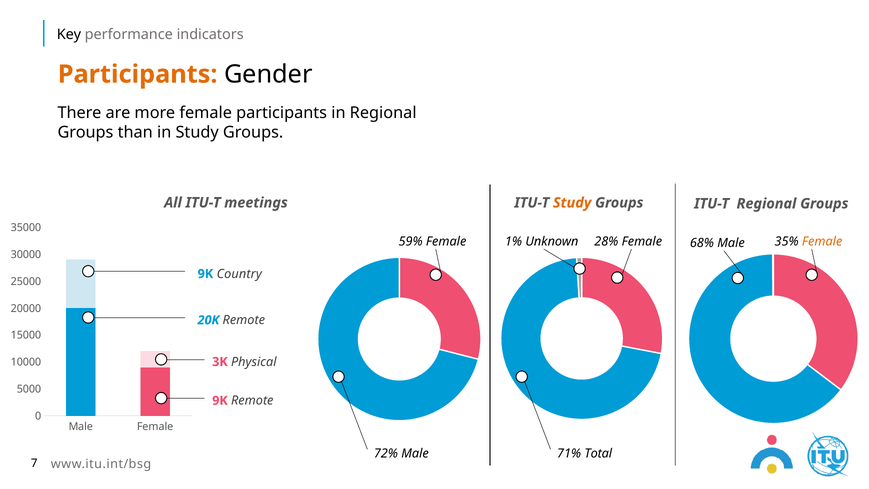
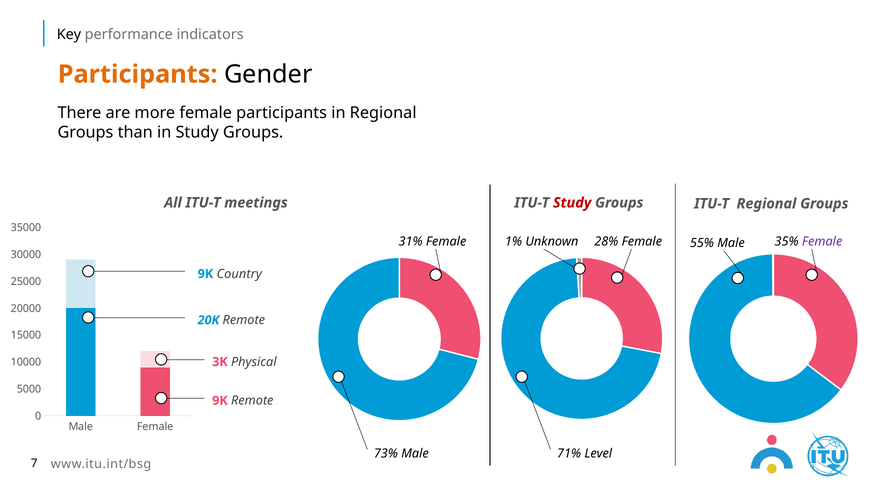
Study at (572, 203) colour: orange -> red
59%: 59% -> 31%
68%: 68% -> 55%
Female at (822, 241) colour: orange -> purple
72%: 72% -> 73%
Total: Total -> Level
